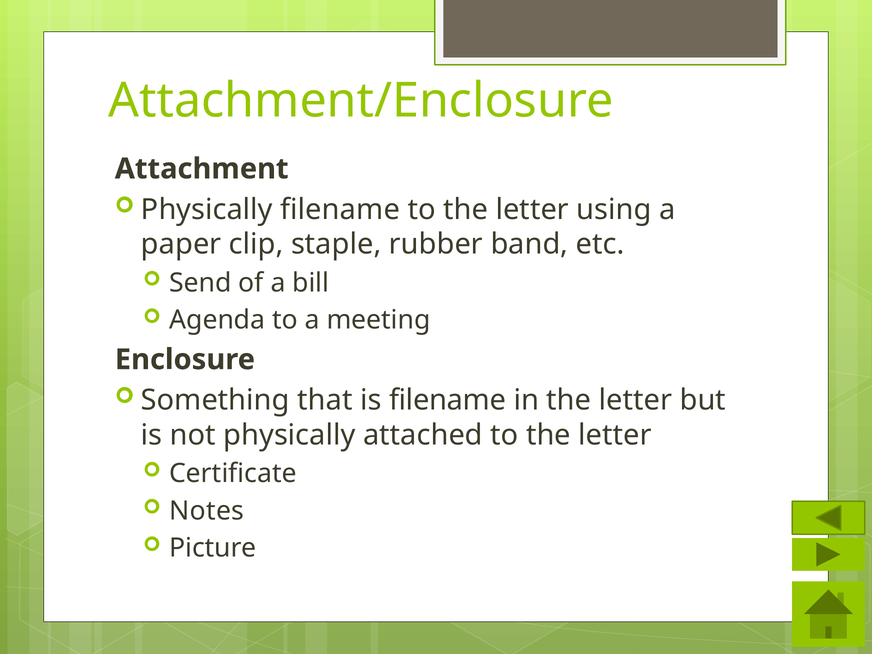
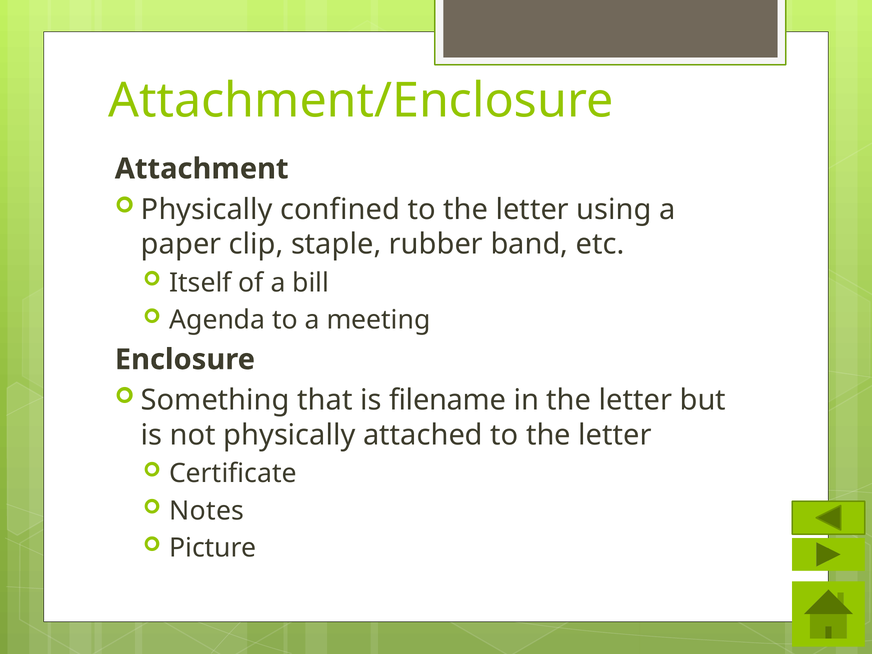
Physically filename: filename -> confined
Send: Send -> Itself
